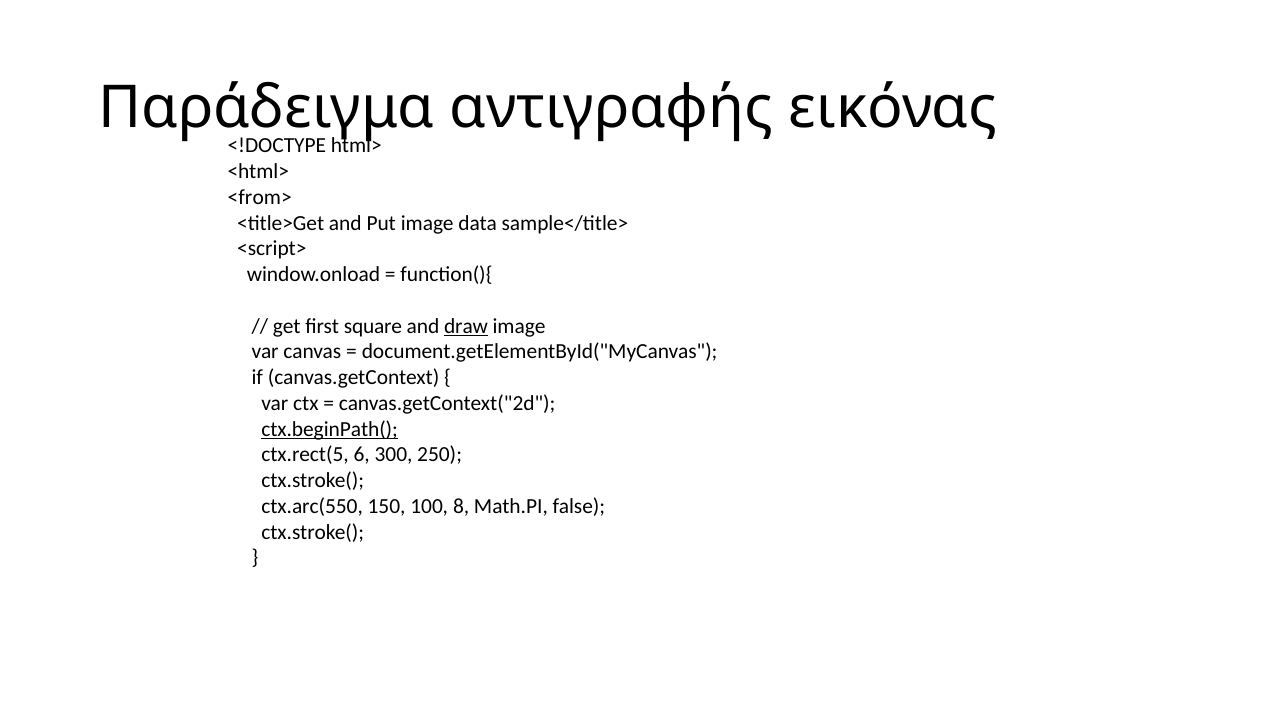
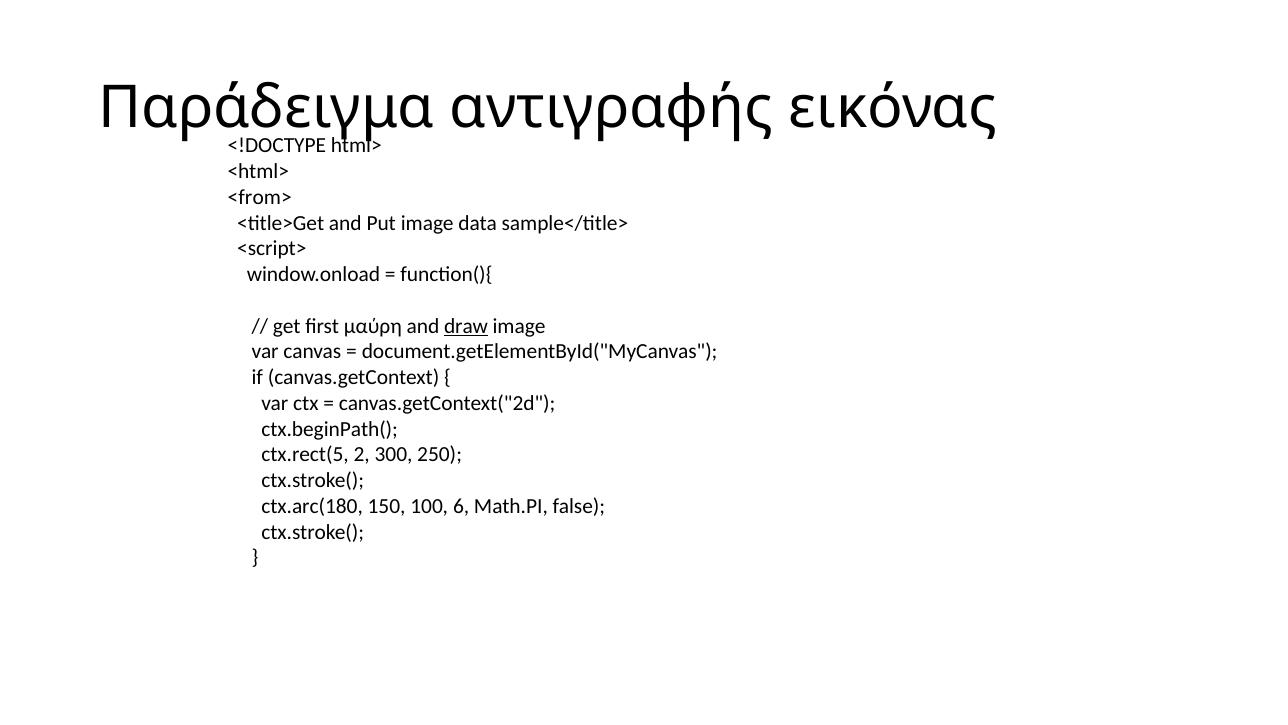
square: square -> μαύρη
ctx.beginPath( underline: present -> none
6: 6 -> 2
ctx.arc(550: ctx.arc(550 -> ctx.arc(180
8: 8 -> 6
